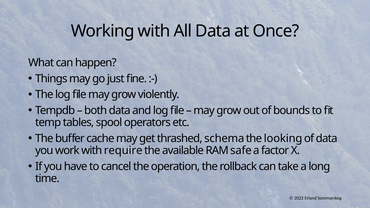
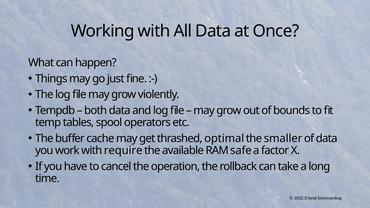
schema: schema -> optimal
looking: looking -> smaller
